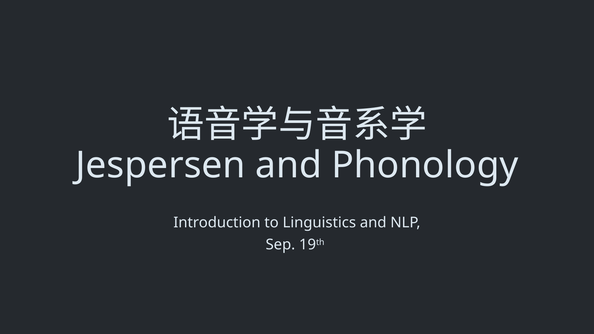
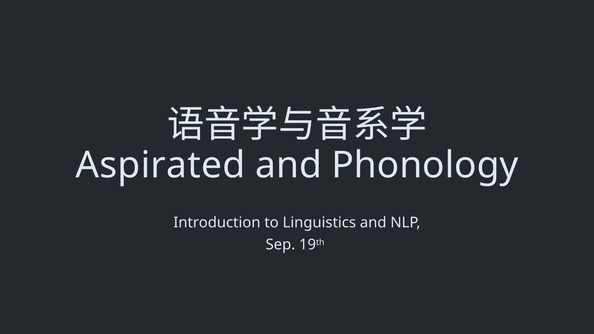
Jespersen: Jespersen -> Aspirated
